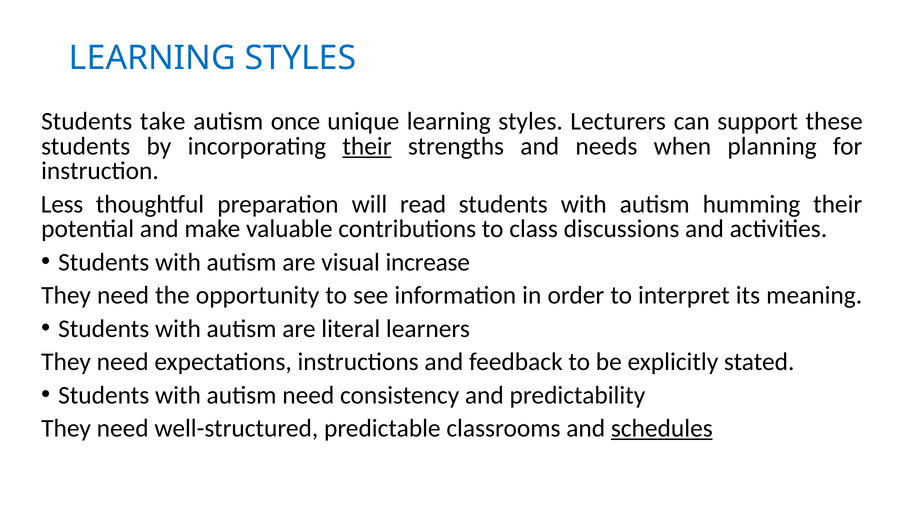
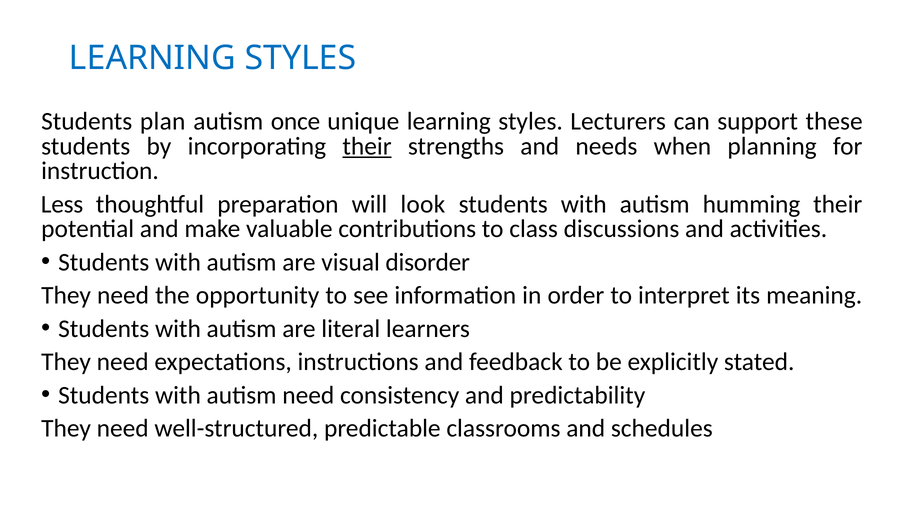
take: take -> plan
read: read -> look
increase: increase -> disorder
schedules underline: present -> none
